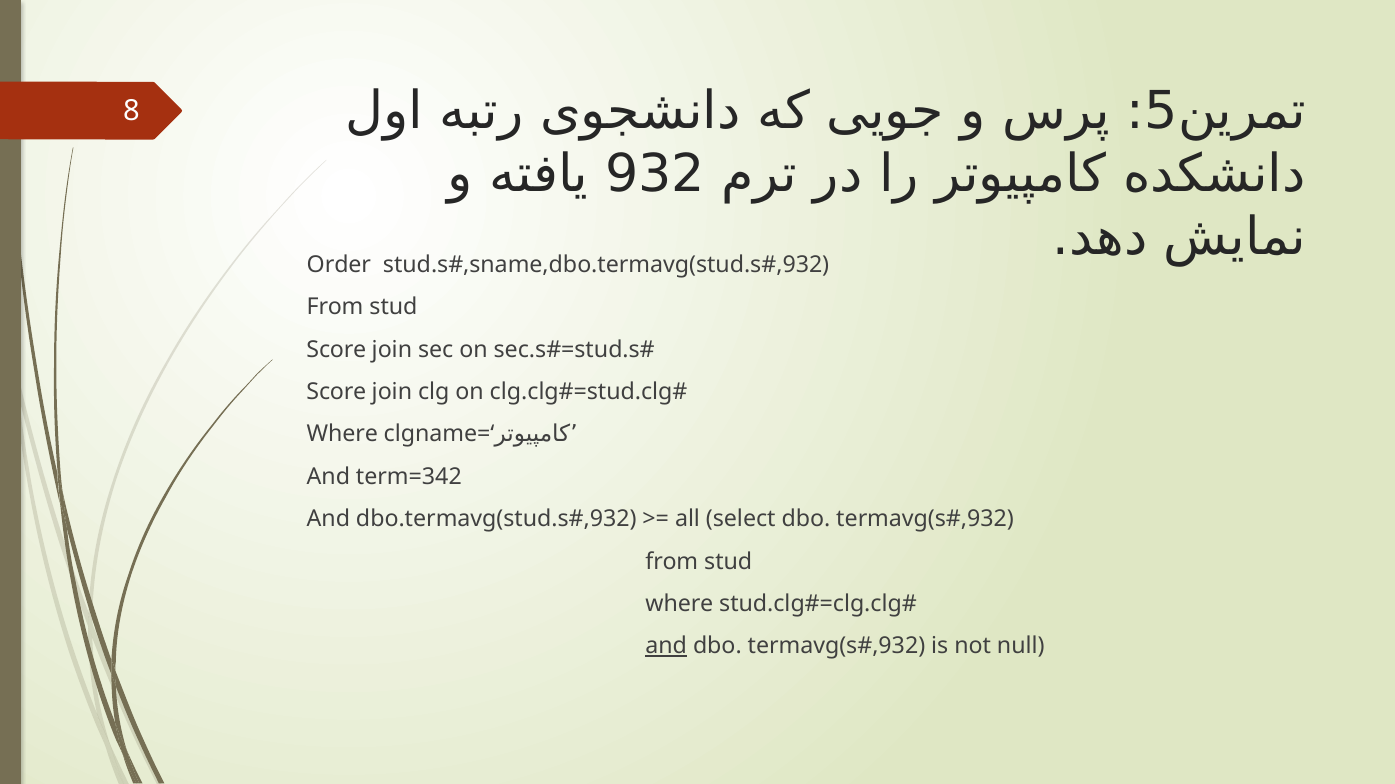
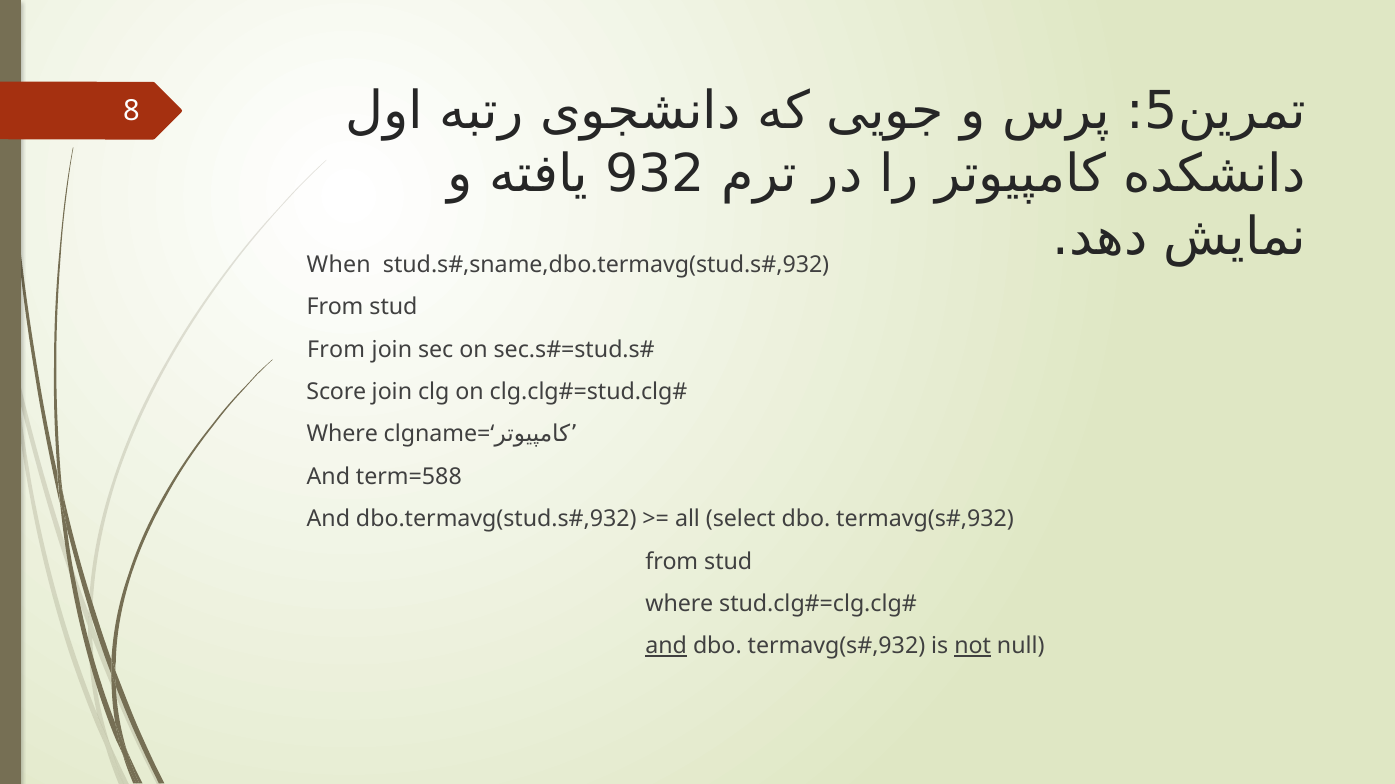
Order: Order -> When
Score at (336, 350): Score -> From
term=342: term=342 -> term=588
not underline: none -> present
